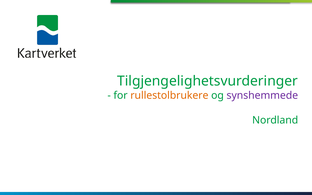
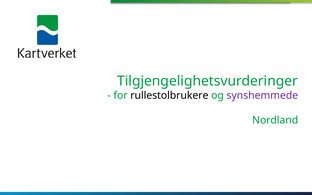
rullestolbrukere colour: orange -> black
